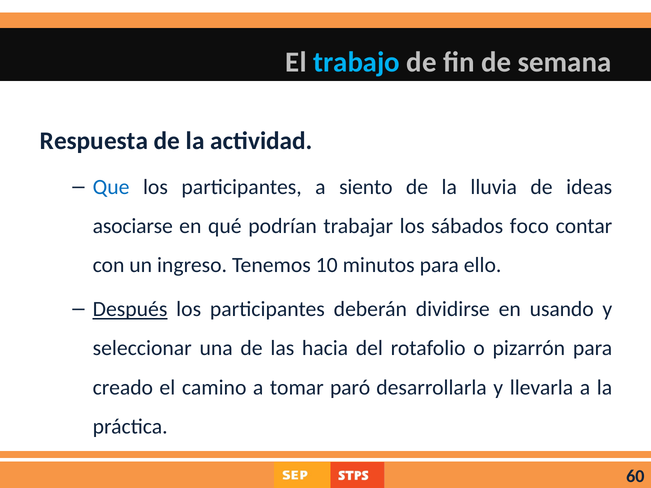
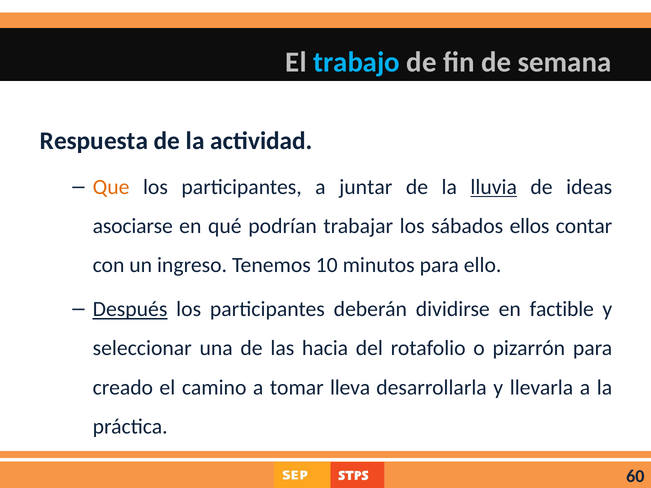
Que colour: blue -> orange
siento: siento -> juntar
lluvia underline: none -> present
foco: foco -> ellos
usando: usando -> factible
paró: paró -> lleva
